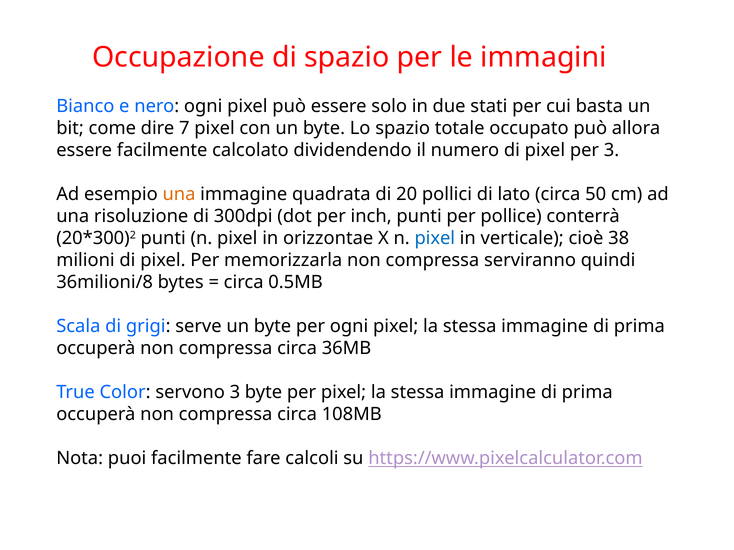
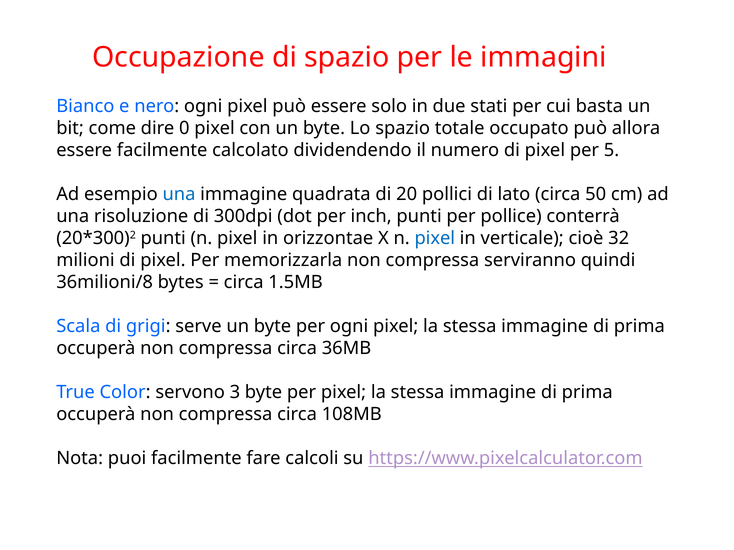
7: 7 -> 0
per 3: 3 -> 5
una at (179, 194) colour: orange -> blue
38: 38 -> 32
0.5MB: 0.5MB -> 1.5MB
